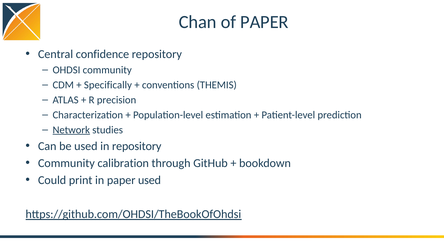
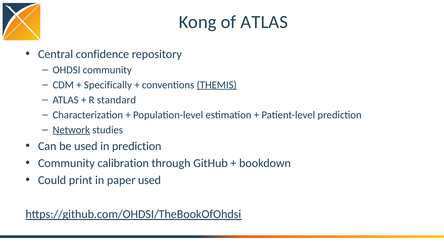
Chan: Chan -> Kong
of PAPER: PAPER -> ATLAS
THEMIS underline: none -> present
precision: precision -> standard
in repository: repository -> prediction
